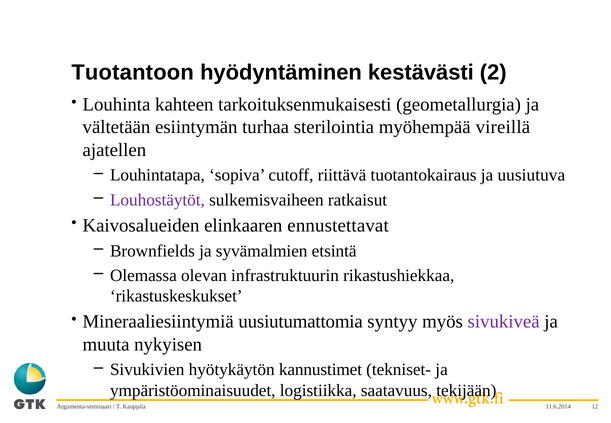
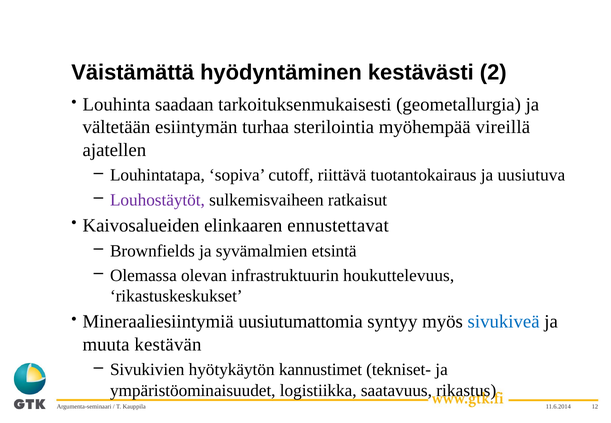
Tuotantoon: Tuotantoon -> Väistämättä
kahteen: kahteen -> saadaan
rikastushiekkaa: rikastushiekkaa -> houkuttelevuus
sivukiveä colour: purple -> blue
nykyisen: nykyisen -> kestävän
tekijään: tekijään -> rikastus
